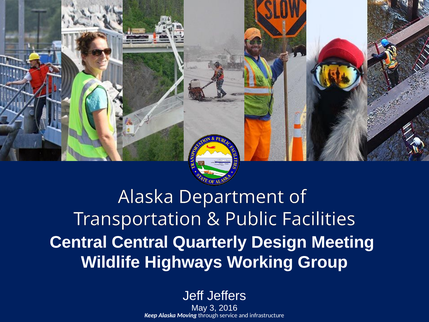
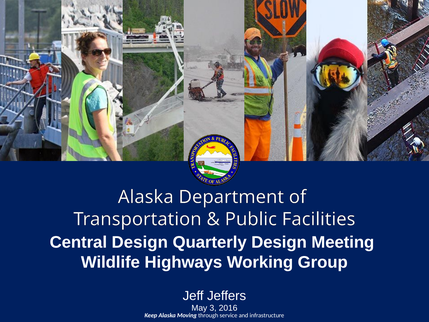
Central Central: Central -> Design
